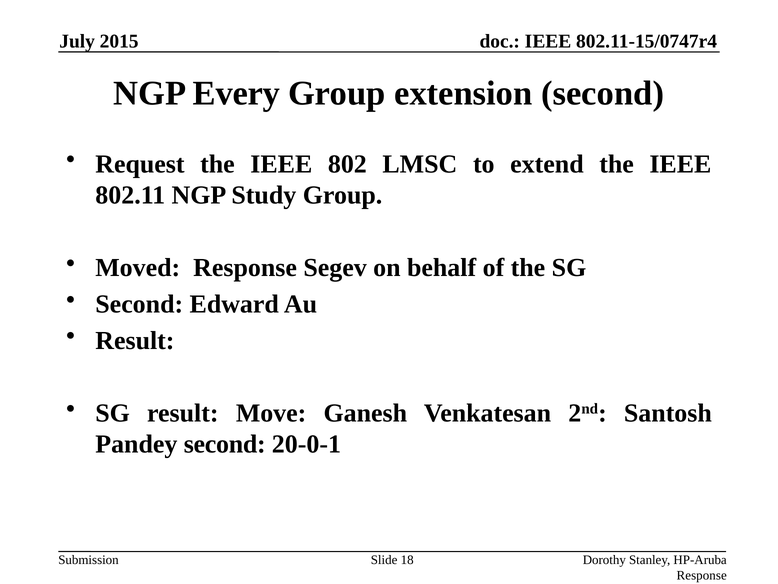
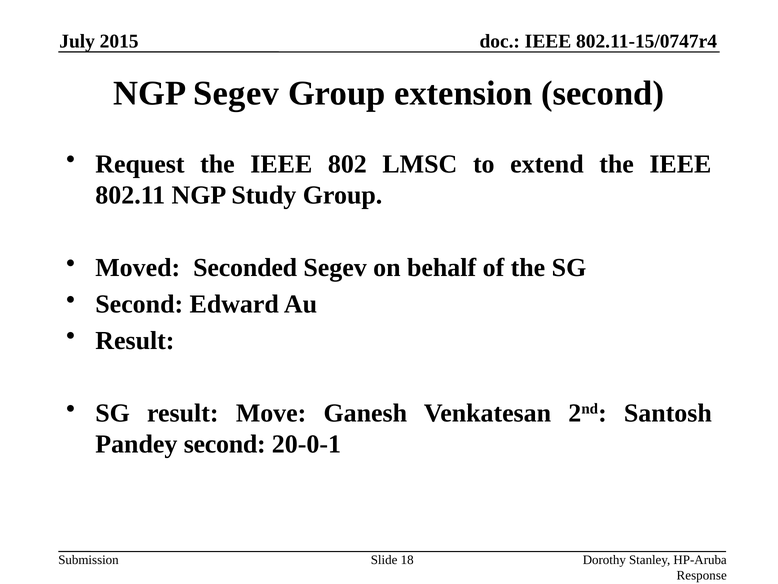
NGP Every: Every -> Segev
Moved Response: Response -> Seconded
